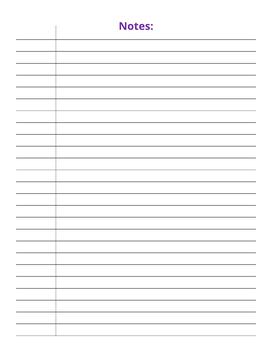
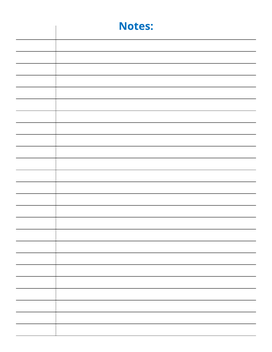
Notes colour: purple -> blue
